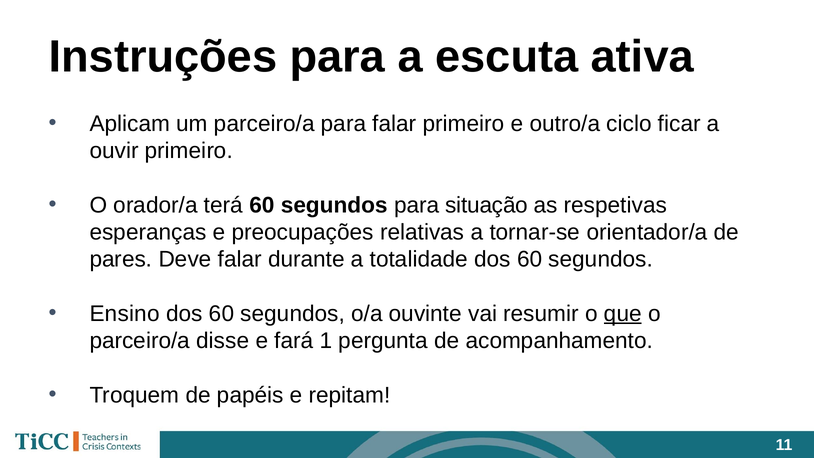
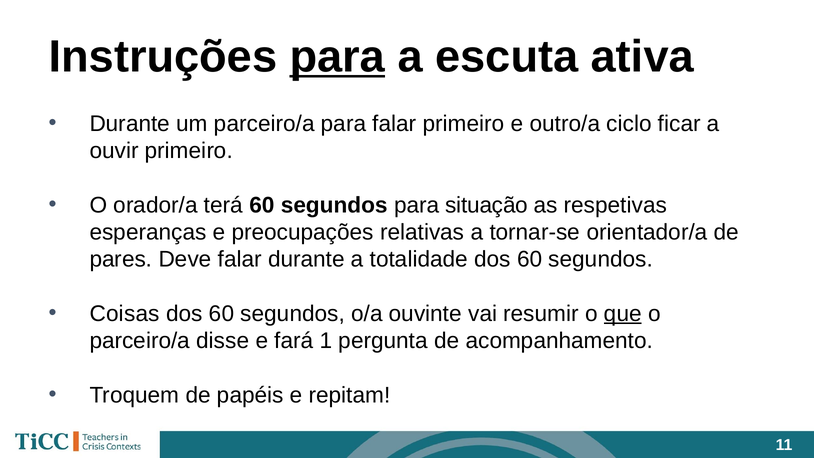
para at (337, 57) underline: none -> present
Aplicam at (130, 124): Aplicam -> Durante
Ensino: Ensino -> Coisas
